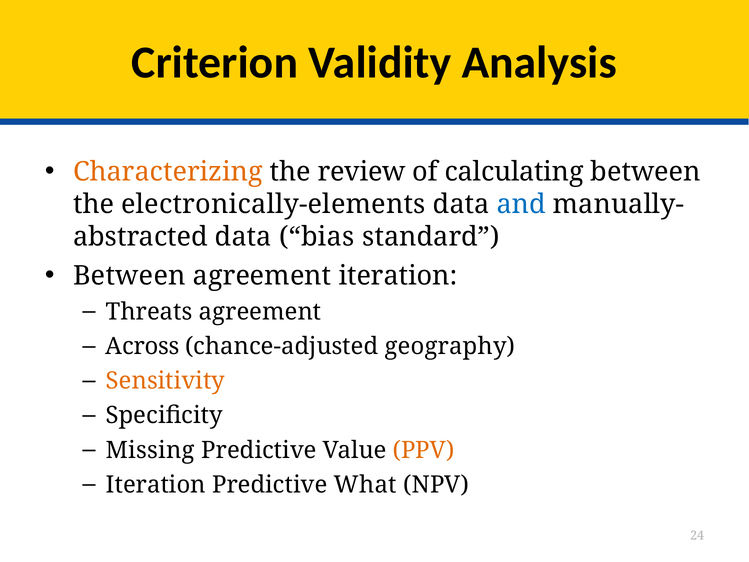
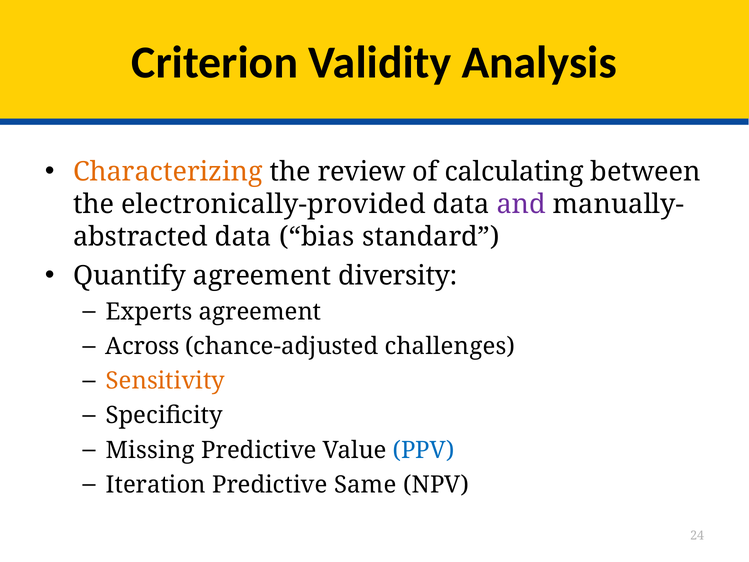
electronically-elements: electronically-elements -> electronically-provided
and colour: blue -> purple
Between at (129, 276): Between -> Quantify
agreement iteration: iteration -> diversity
Threats: Threats -> Experts
geography: geography -> challenges
PPV colour: orange -> blue
What: What -> Same
